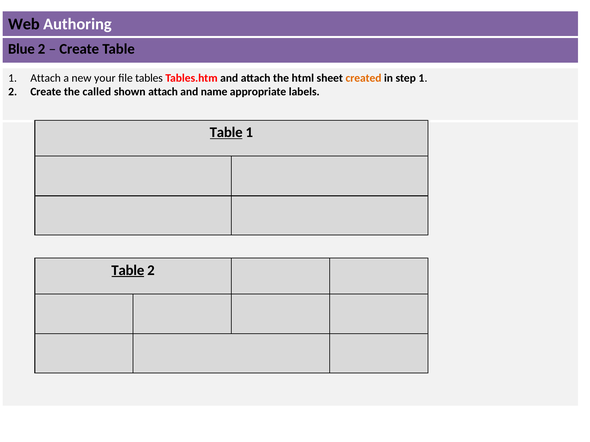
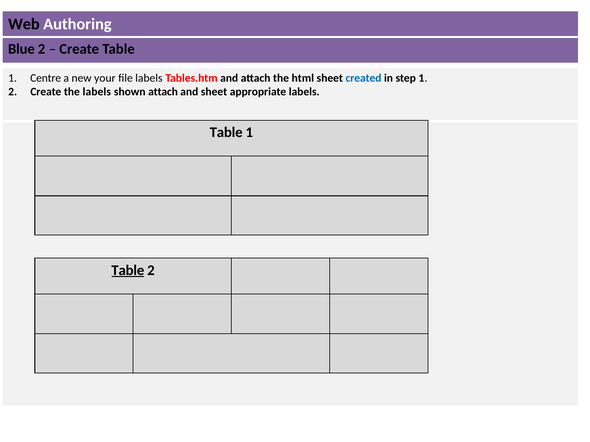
1 Attach: Attach -> Centre
file tables: tables -> labels
created colour: orange -> blue
the called: called -> labels
and name: name -> sheet
Table at (226, 132) underline: present -> none
